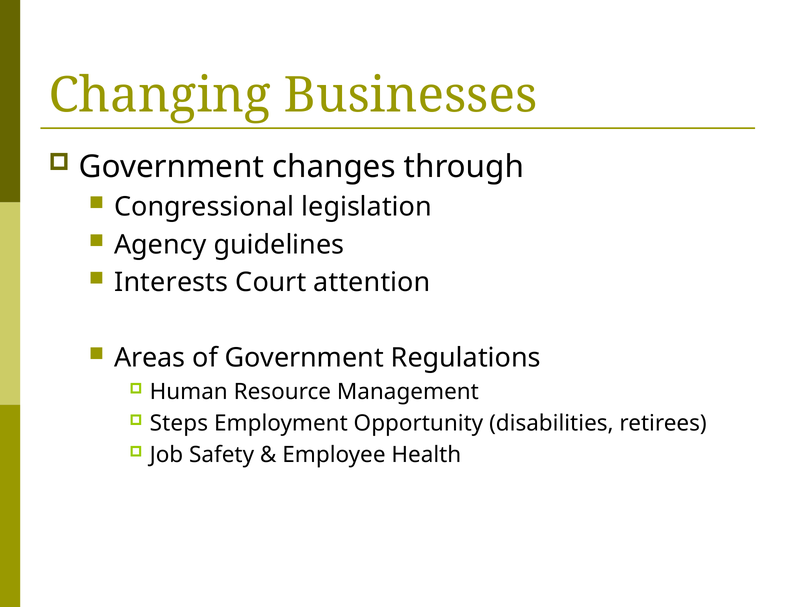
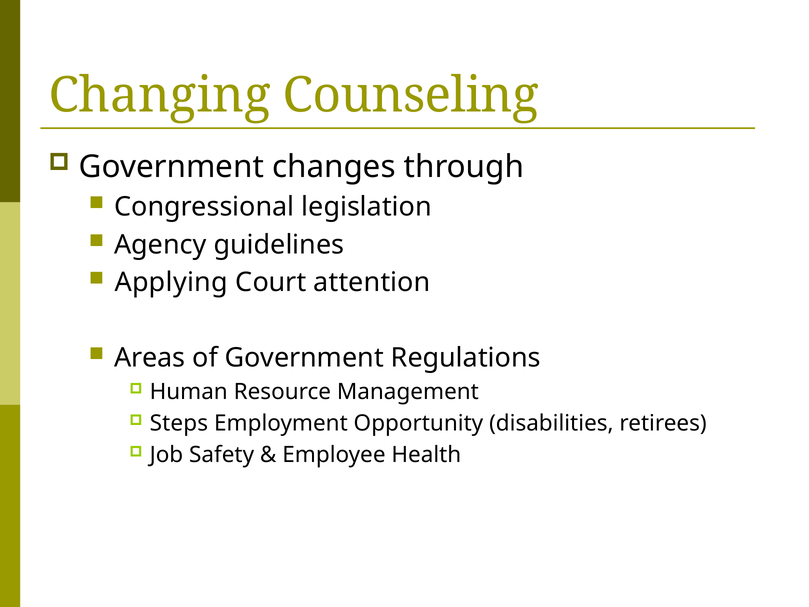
Businesses: Businesses -> Counseling
Interests: Interests -> Applying
